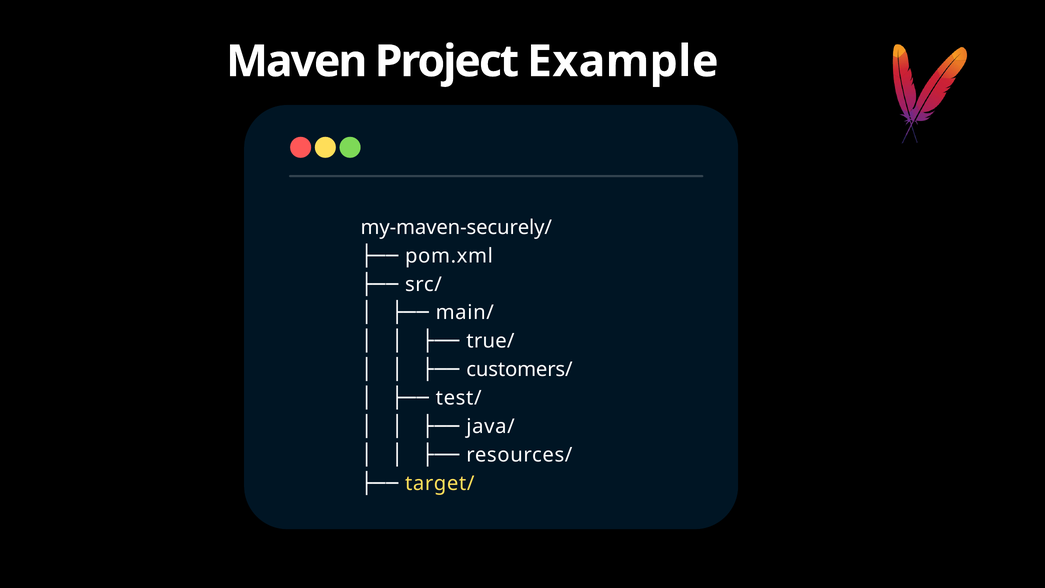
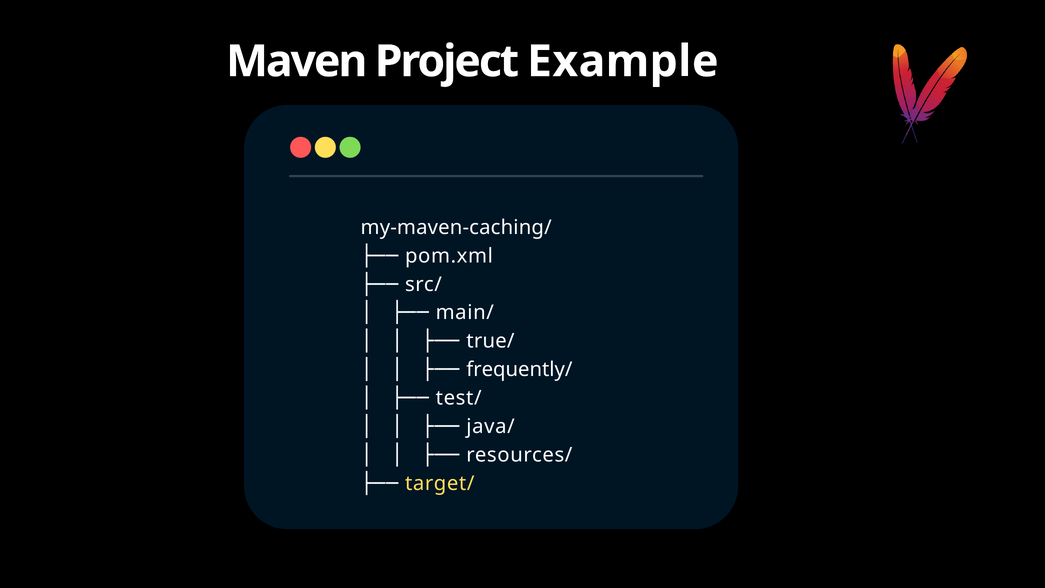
my-maven-securely/: my-maven-securely/ -> my-maven-caching/
customers/: customers/ -> frequently/
